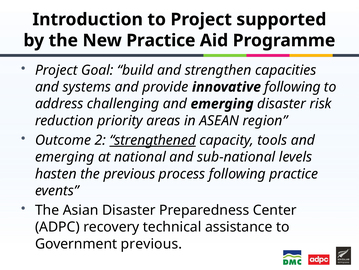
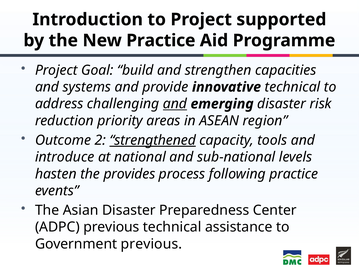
innovative following: following -> technical
and at (175, 104) underline: none -> present
emerging at (65, 157): emerging -> introduce
the previous: previous -> provides
ADPC recovery: recovery -> previous
